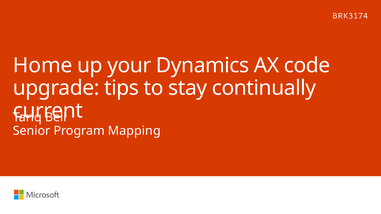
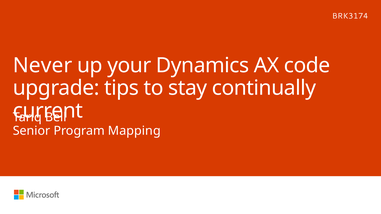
Home: Home -> Never
